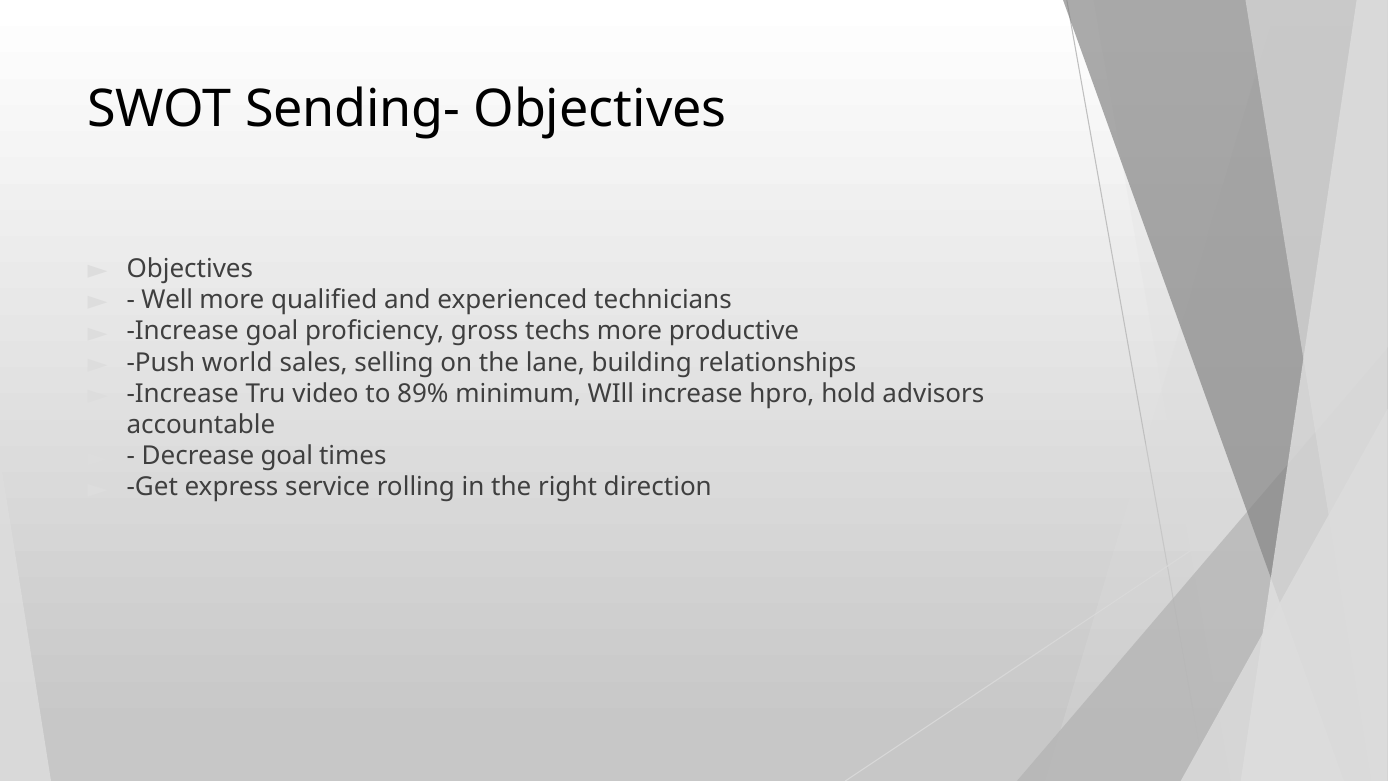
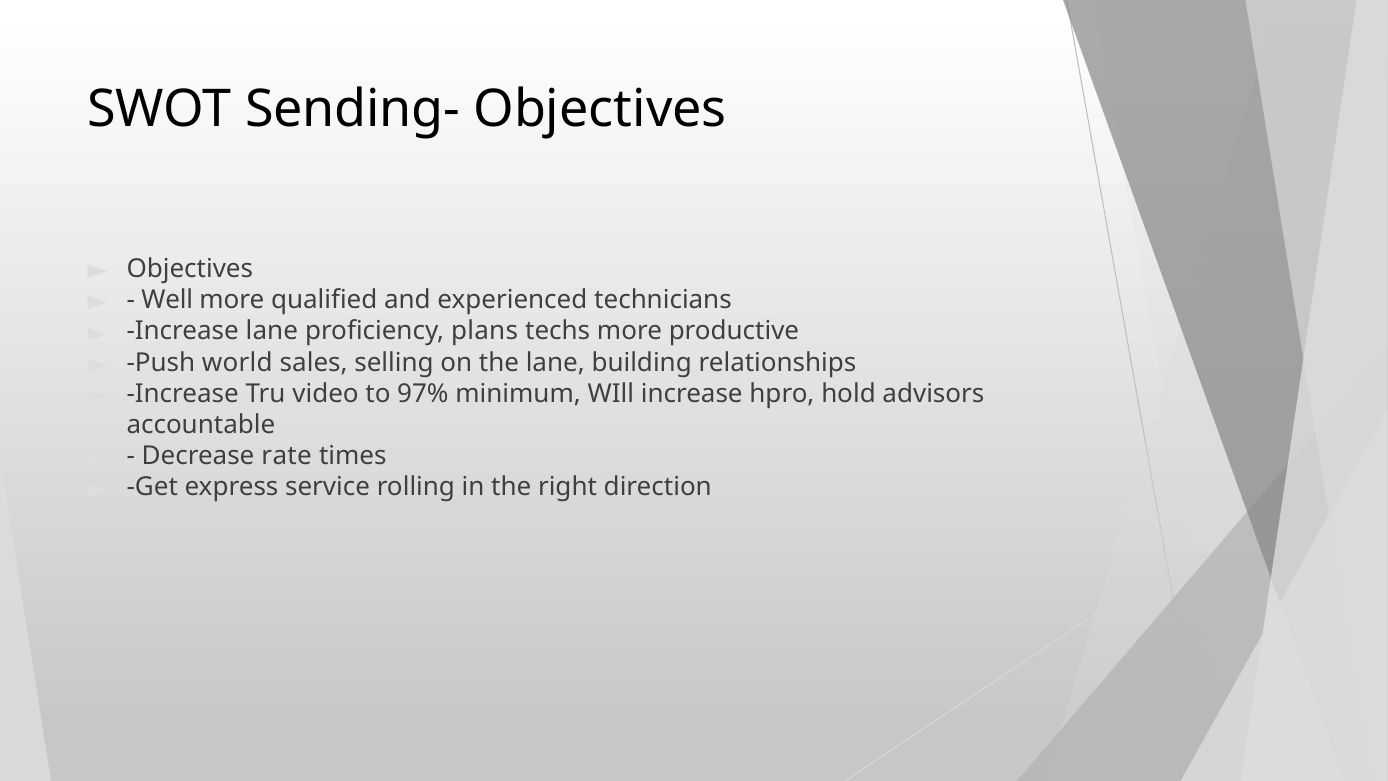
Increase goal: goal -> lane
gross: gross -> plans
89%: 89% -> 97%
Decrease goal: goal -> rate
